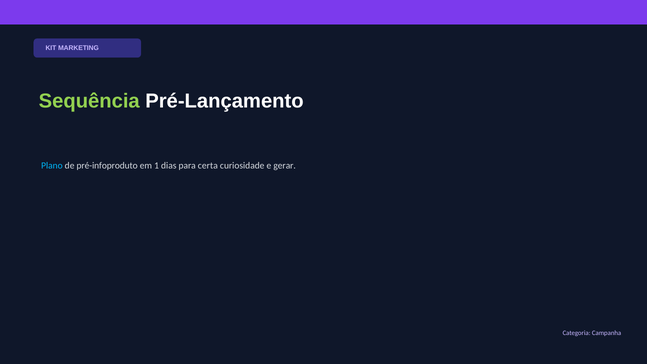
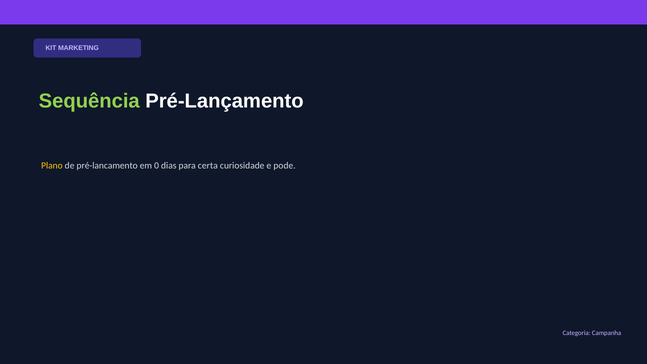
Plano colour: light blue -> yellow
pré-infoproduto: pré-infoproduto -> pré-lancamento
1: 1 -> 0
gerar: gerar -> pode
